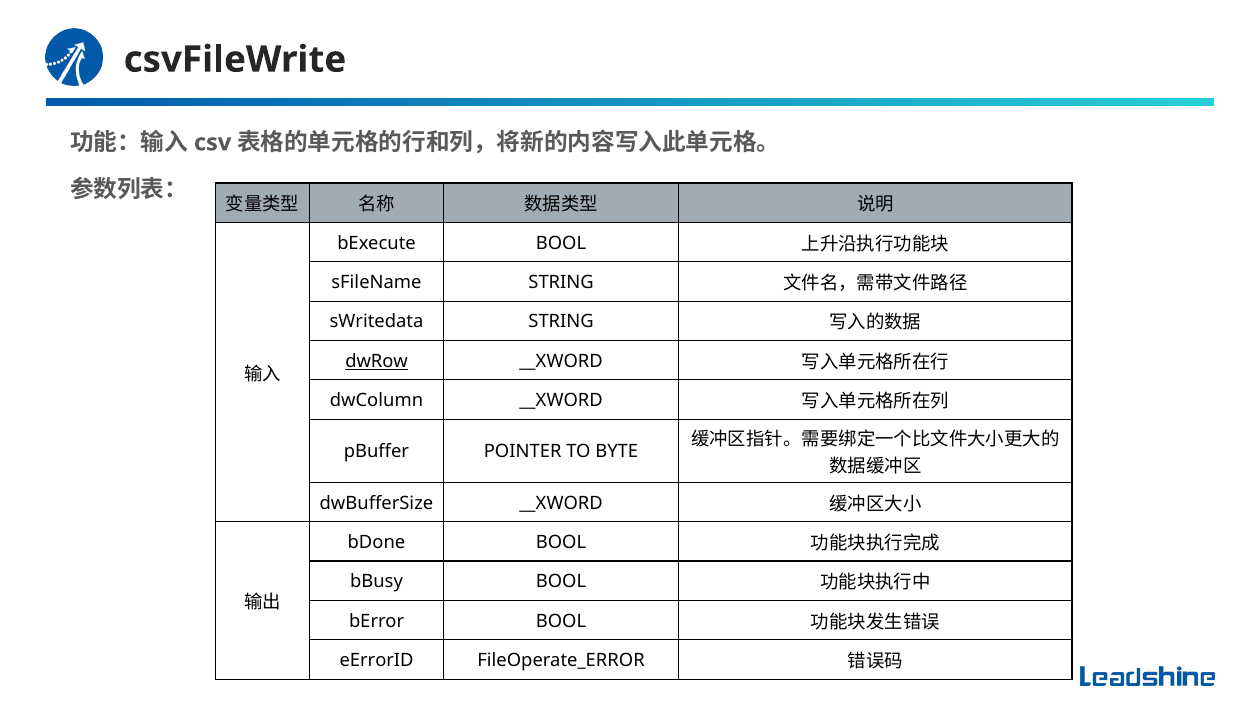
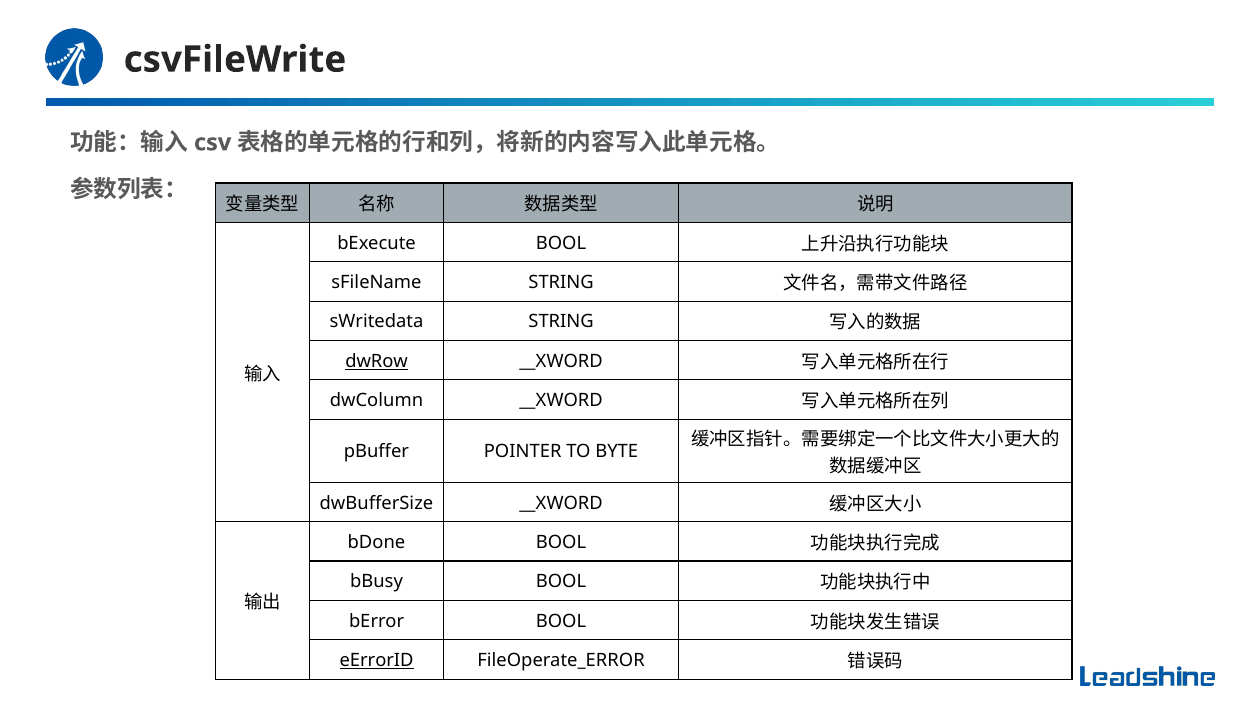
eErrorID underline: none -> present
